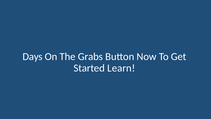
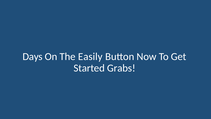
Grabs: Grabs -> Easily
Learn: Learn -> Grabs
